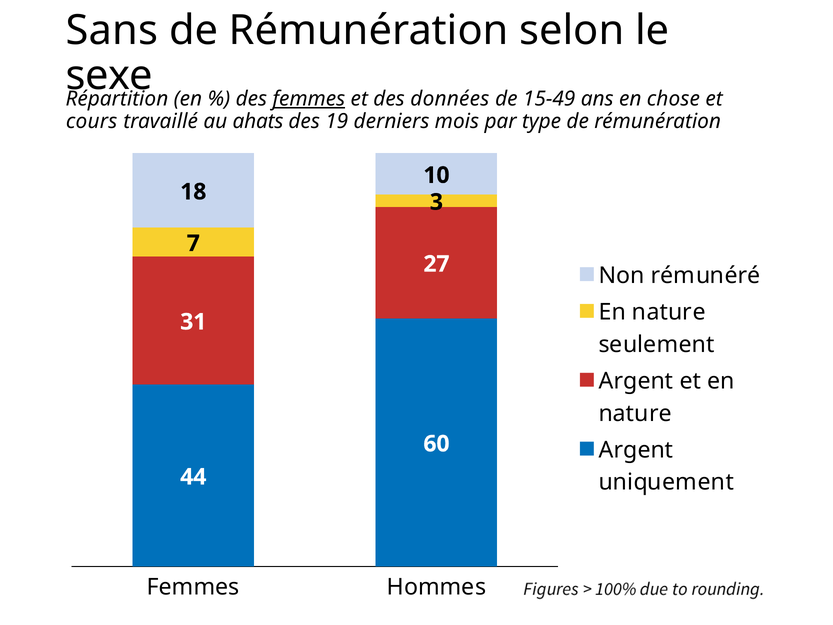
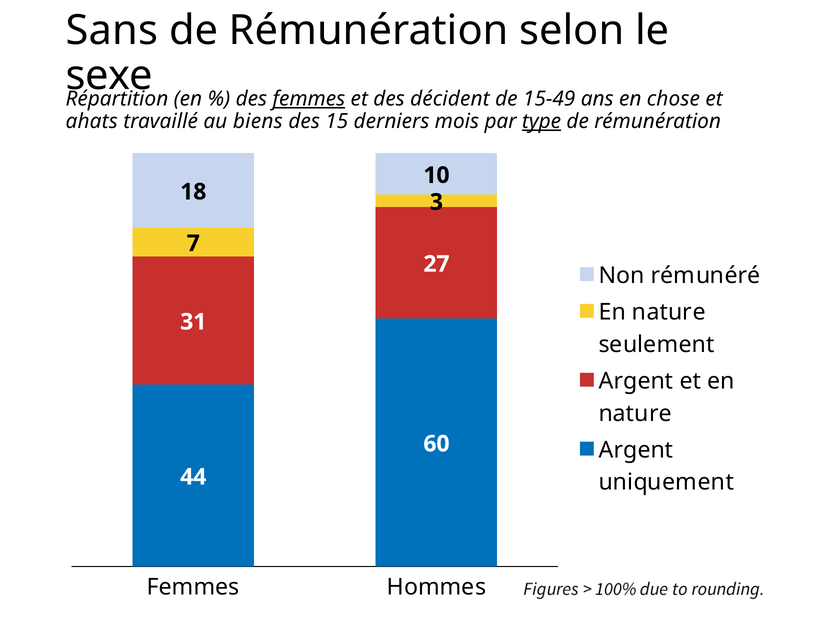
données: données -> décident
cours: cours -> ahats
ahats: ahats -> biens
19: 19 -> 15
type underline: none -> present
